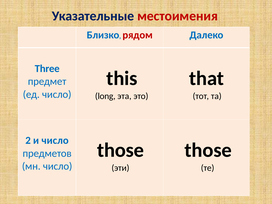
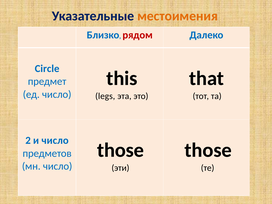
местоимения colour: red -> orange
Three: Three -> Circle
long: long -> legs
